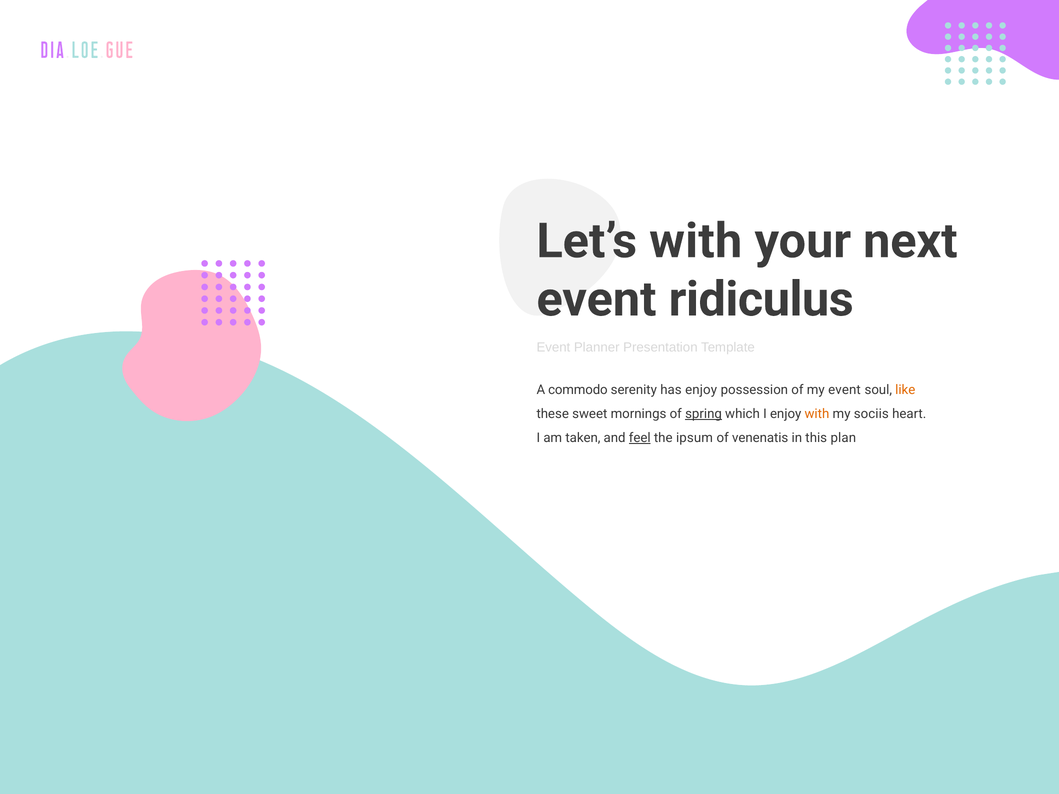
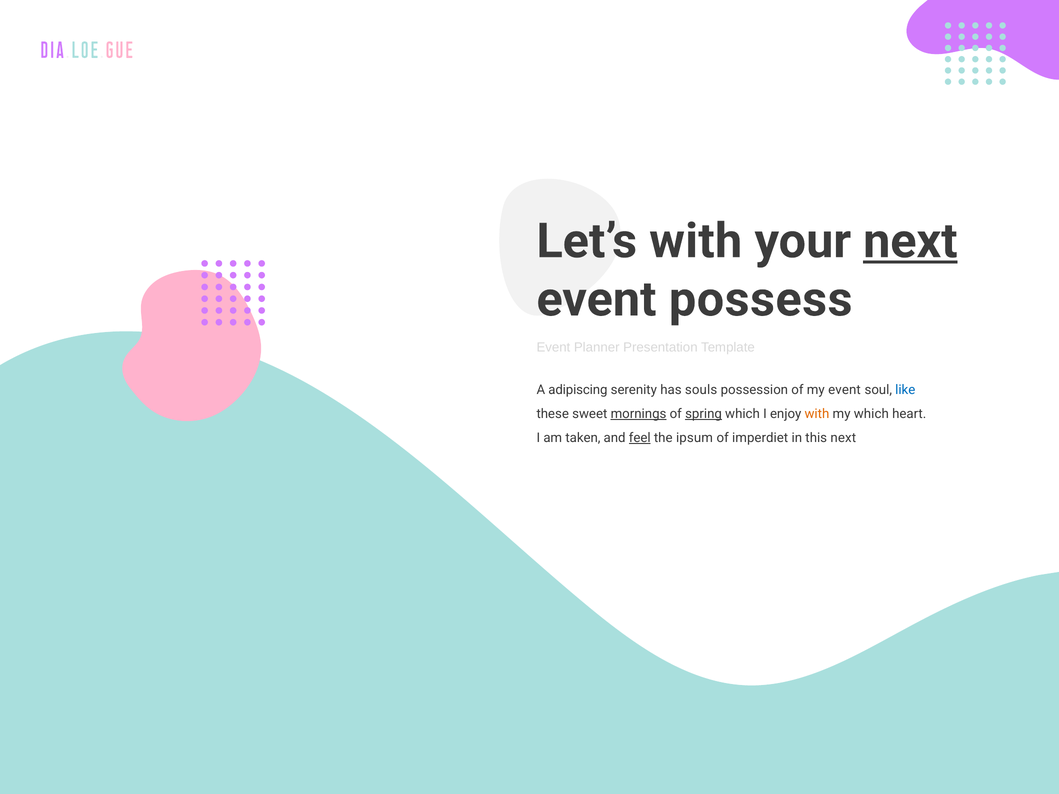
next at (910, 241) underline: none -> present
ridiculus: ridiculus -> possess
commodo: commodo -> adipiscing
has enjoy: enjoy -> souls
like colour: orange -> blue
mornings underline: none -> present
my sociis: sociis -> which
venenatis: venenatis -> imperdiet
this plan: plan -> next
